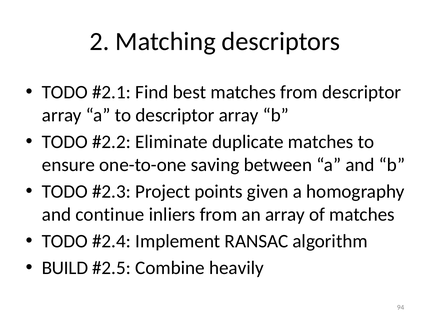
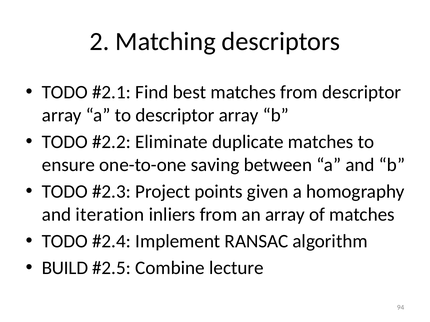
continue: continue -> iteration
heavily: heavily -> lecture
